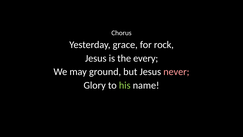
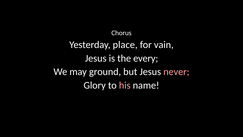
grace: grace -> place
rock: rock -> vain
his colour: light green -> pink
